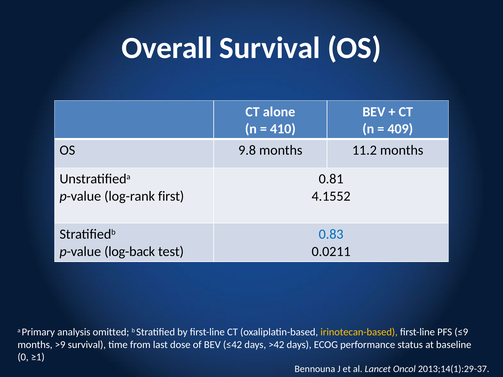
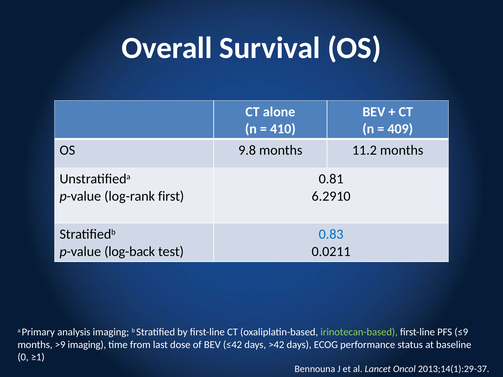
4.1552: 4.1552 -> 6.2910
analysis omitted: omitted -> imaging
irinotecan-based colour: yellow -> light green
>9 survival: survival -> imaging
